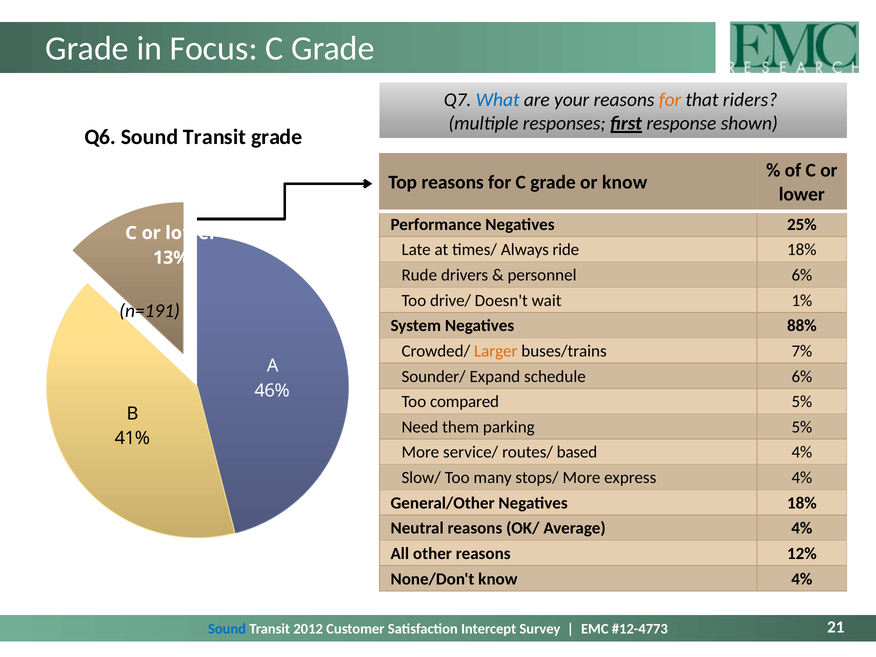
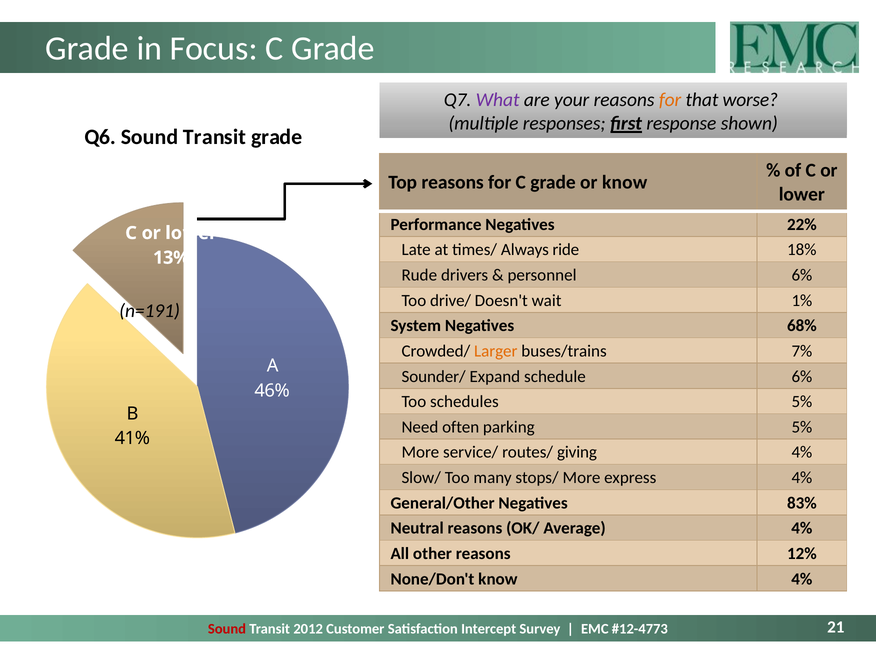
What colour: blue -> purple
riders: riders -> worse
25%: 25% -> 22%
88%: 88% -> 68%
compared: compared -> schedules
them: them -> often
based: based -> giving
Negatives 18%: 18% -> 83%
Sound at (227, 629) colour: blue -> red
